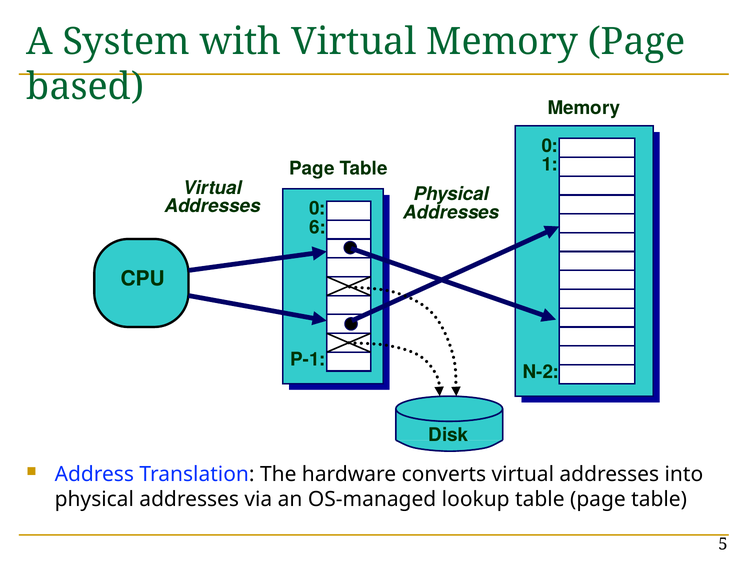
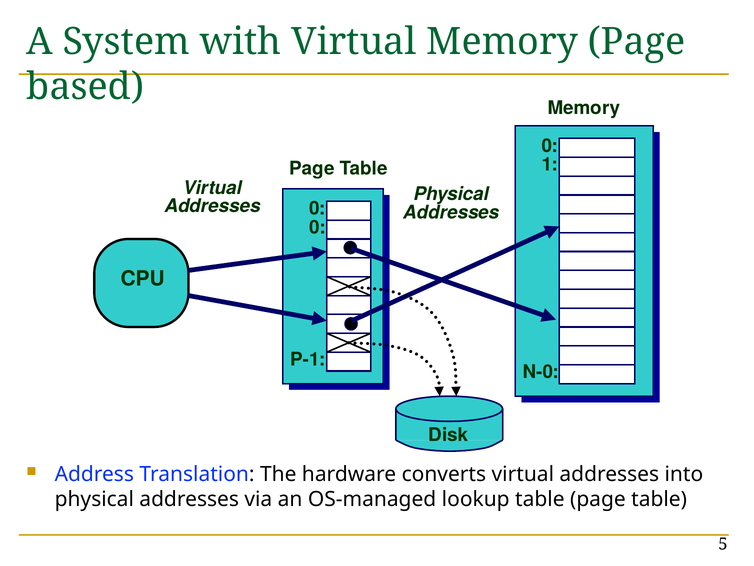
6 at (317, 227): 6 -> 0
N-2: N-2 -> N-0
